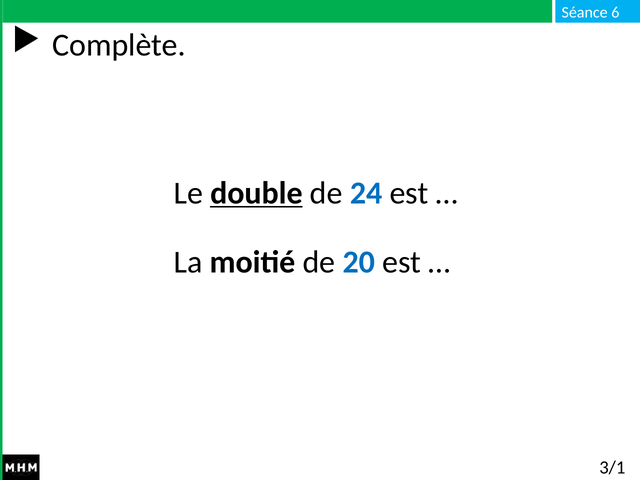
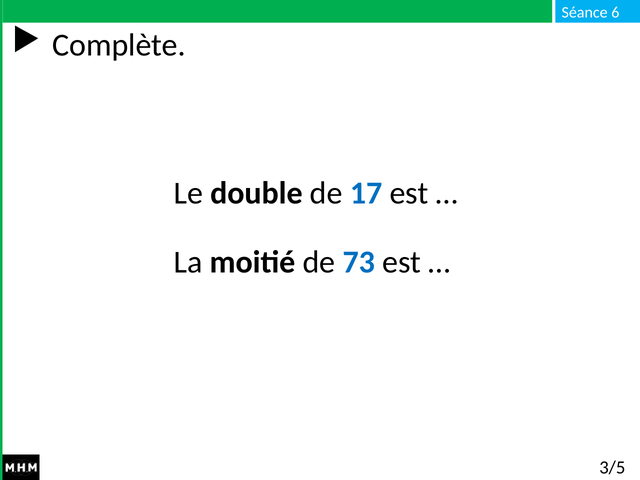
double underline: present -> none
24: 24 -> 17
20: 20 -> 73
3/1: 3/1 -> 3/5
